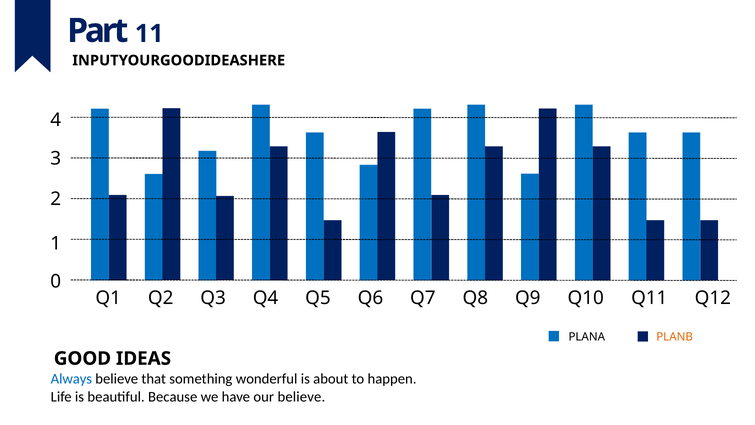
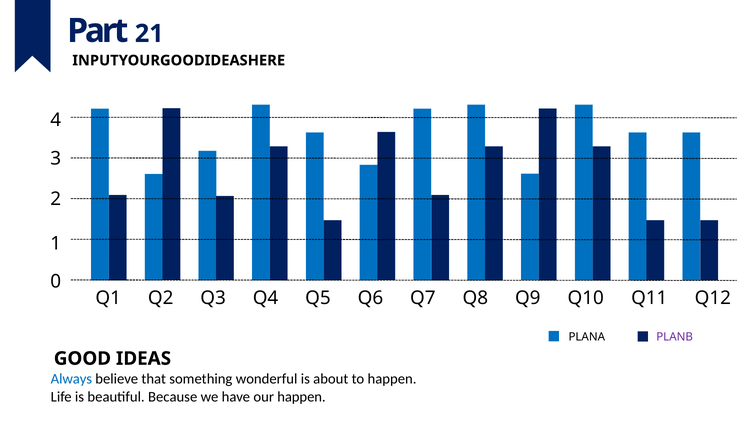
11: 11 -> 21
PLANB colour: orange -> purple
our believe: believe -> happen
